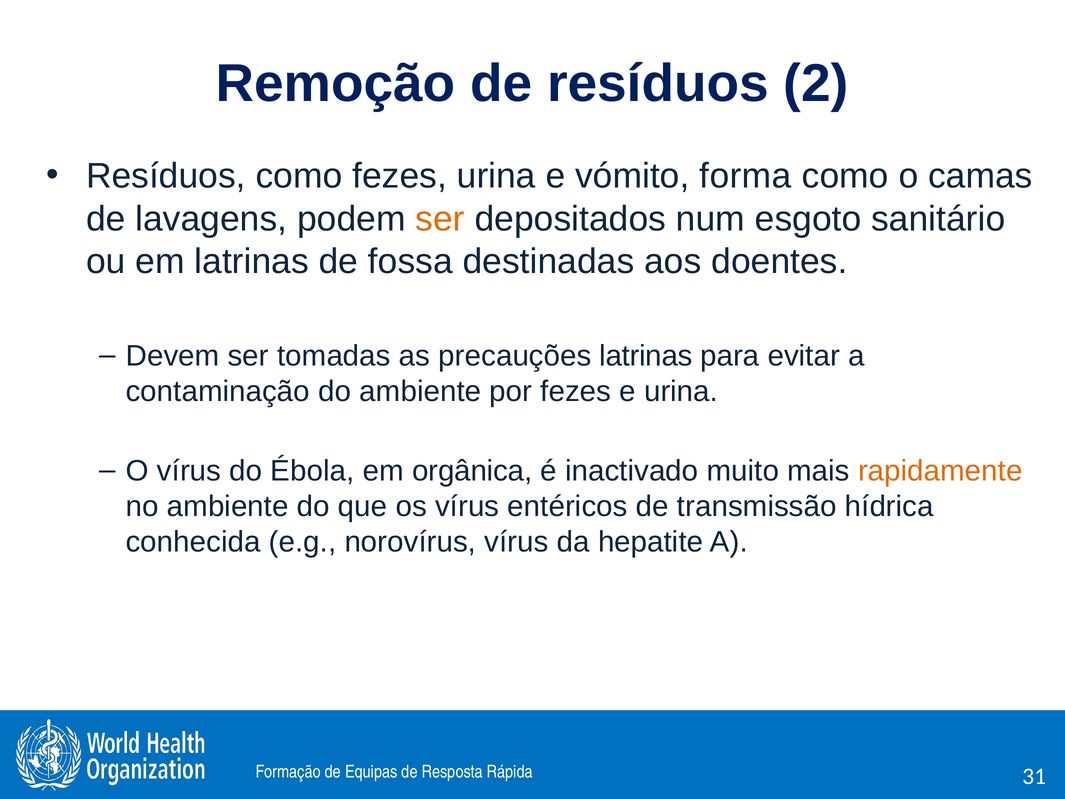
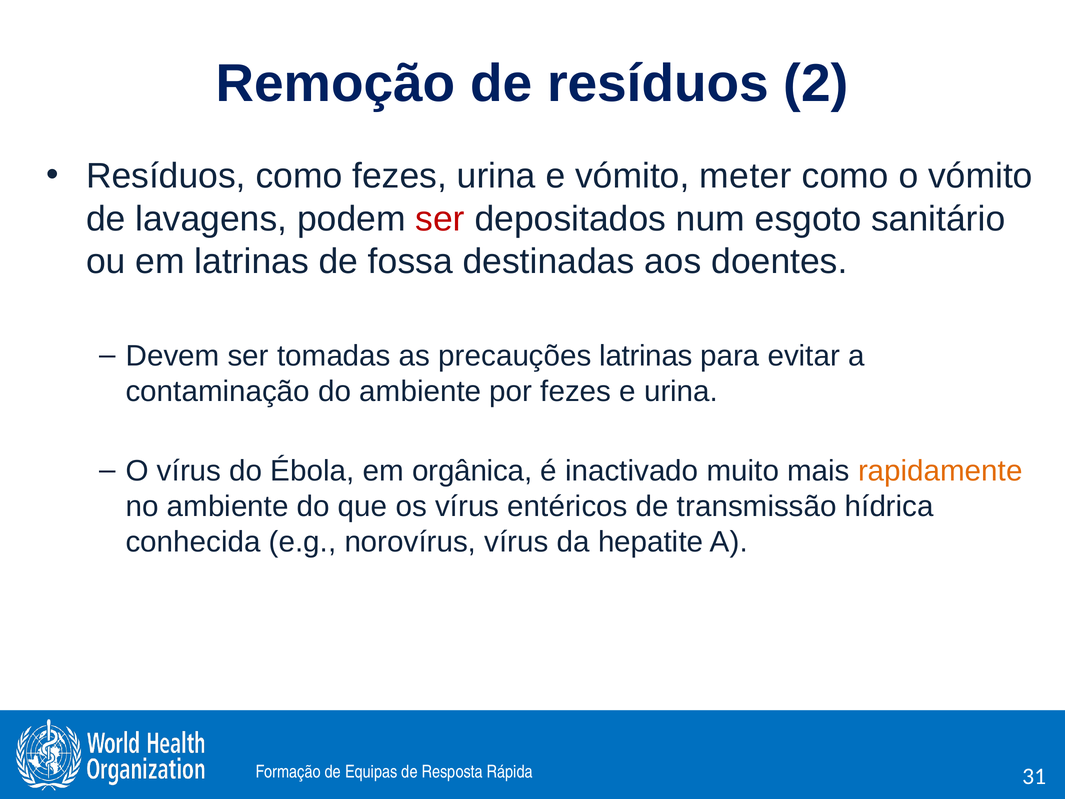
forma: forma -> meter
o camas: camas -> vómito
ser at (440, 219) colour: orange -> red
